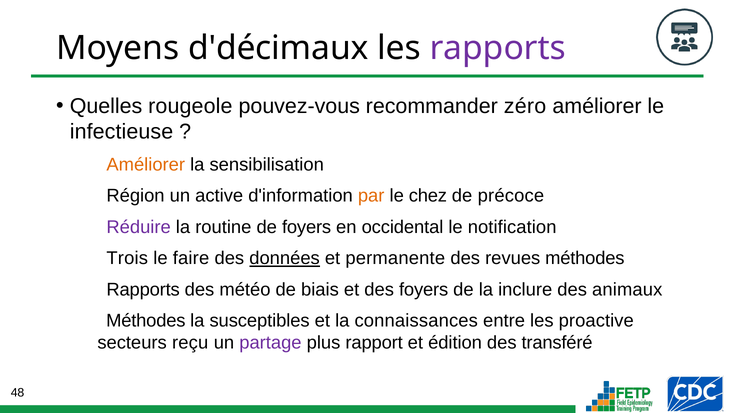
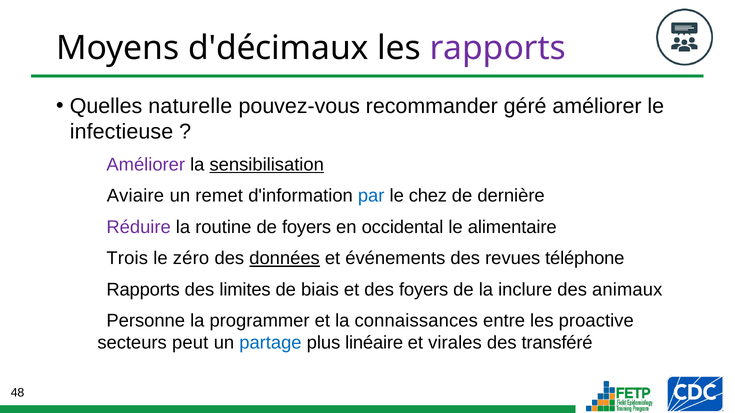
rougeole: rougeole -> naturelle
zéro: zéro -> géré
Améliorer at (146, 165) colour: orange -> purple
sensibilisation underline: none -> present
Région: Région -> Aviaire
active: active -> remet
par colour: orange -> blue
précoce: précoce -> dernière
notification: notification -> alimentaire
faire: faire -> zéro
permanente: permanente -> événements
revues méthodes: méthodes -> téléphone
météo: météo -> limites
Méthodes at (146, 321): Méthodes -> Personne
susceptibles: susceptibles -> programmer
reçu: reçu -> peut
partage colour: purple -> blue
rapport: rapport -> linéaire
édition: édition -> virales
